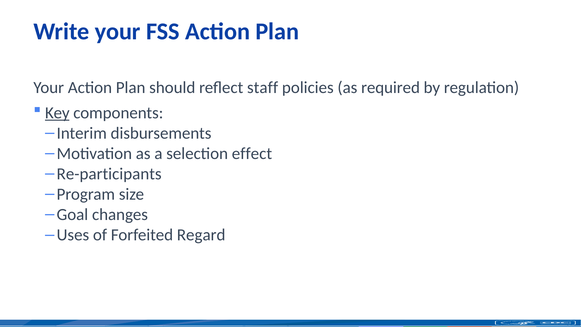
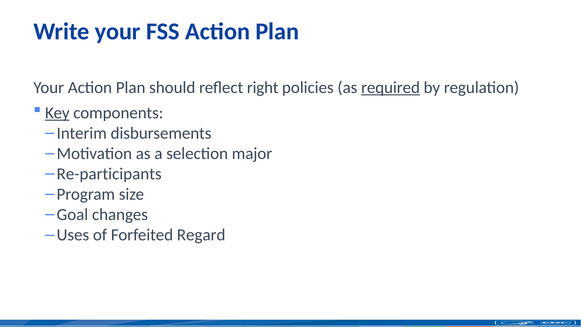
staff: staff -> right
required underline: none -> present
effect: effect -> major
